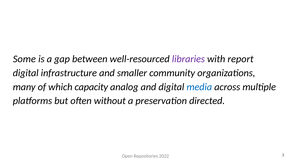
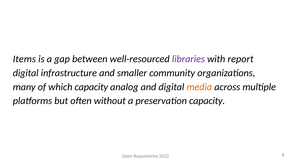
Some: Some -> Items
media colour: blue -> orange
preservation directed: directed -> capacity
